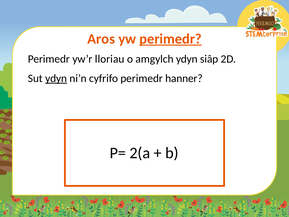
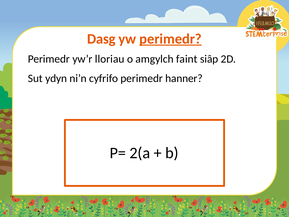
Aros: Aros -> Dasg
amgylch ydyn: ydyn -> faint
ydyn at (56, 78) underline: present -> none
